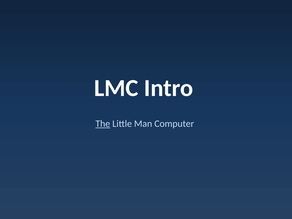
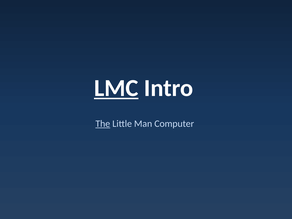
LMC underline: none -> present
